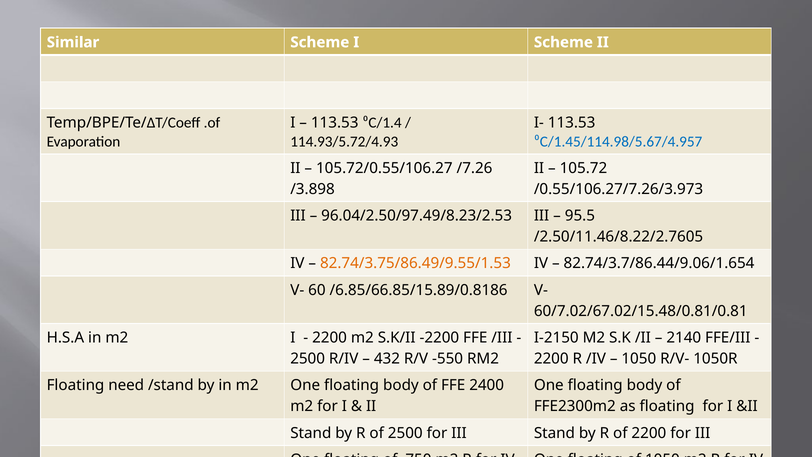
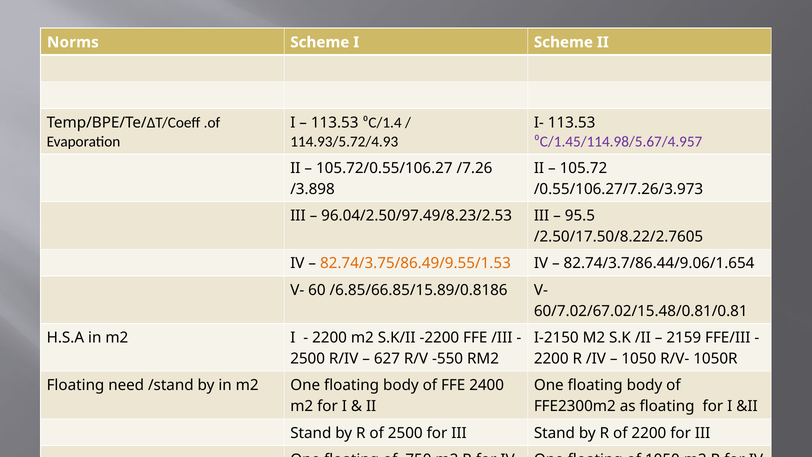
Similar: Similar -> Norms
⁰C/1.45/114.98/5.67/4.957 colour: blue -> purple
/2.50/11.46/8.22/2.7605: /2.50/11.46/8.22/2.7605 -> /2.50/17.50/8.22/2.7605
2140: 2140 -> 2159
432: 432 -> 627
